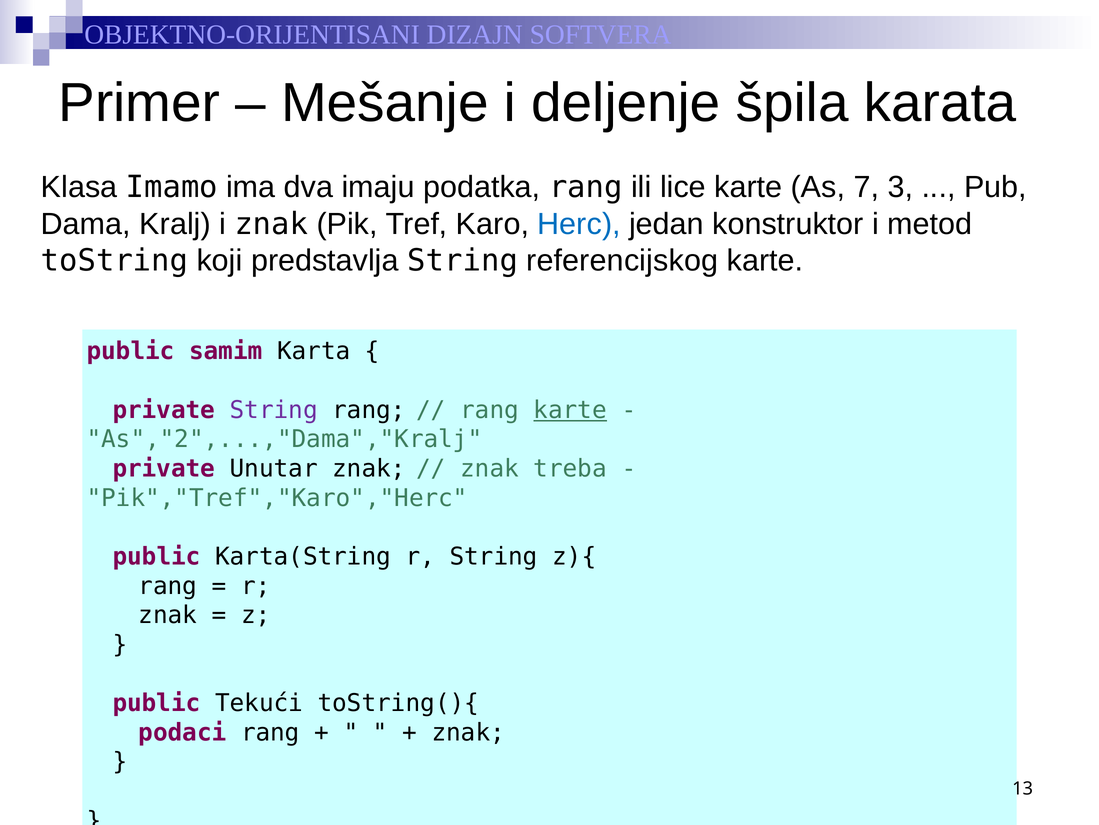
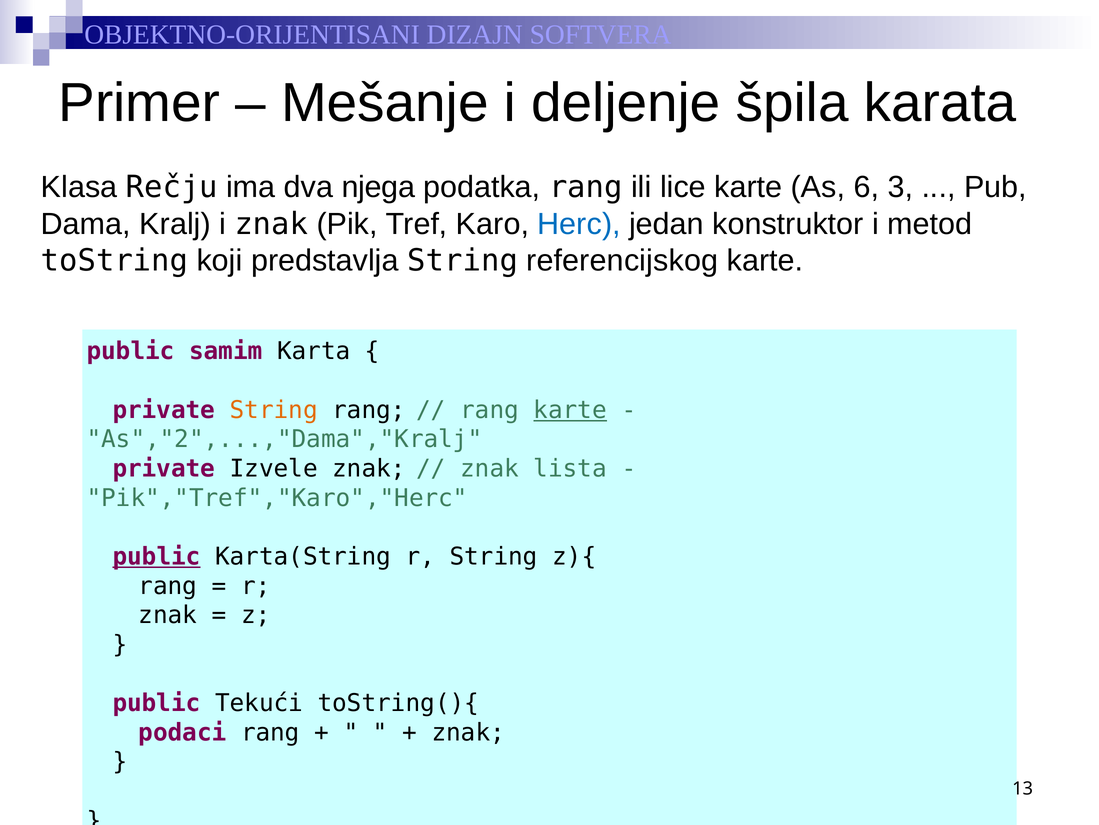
Imamo: Imamo -> Rečju
imaju: imaju -> njega
7: 7 -> 6
String at (274, 410) colour: purple -> orange
Unutar: Unutar -> Izvele
treba: treba -> lista
public at (157, 556) underline: none -> present
